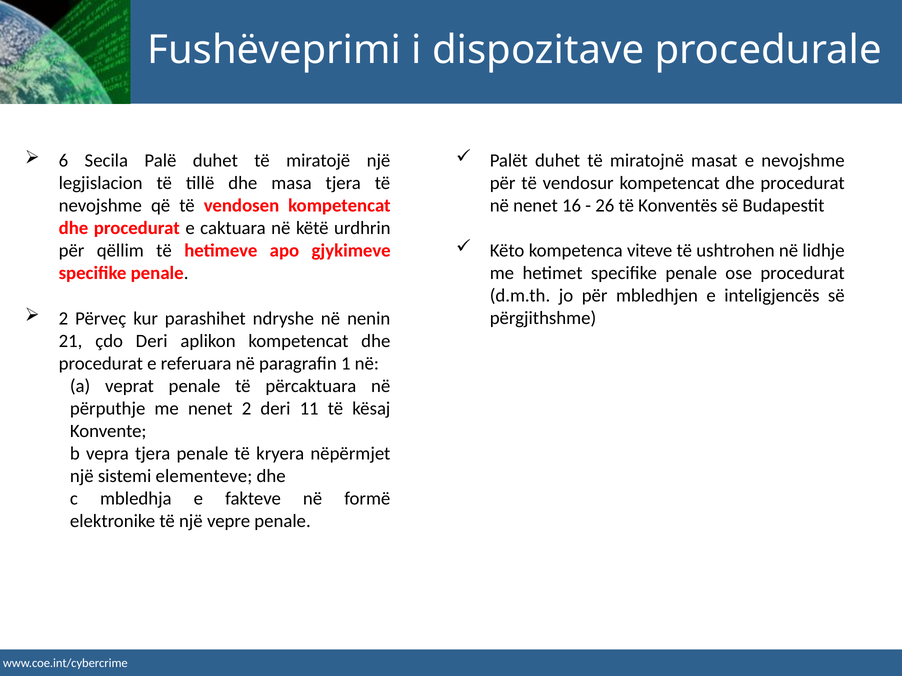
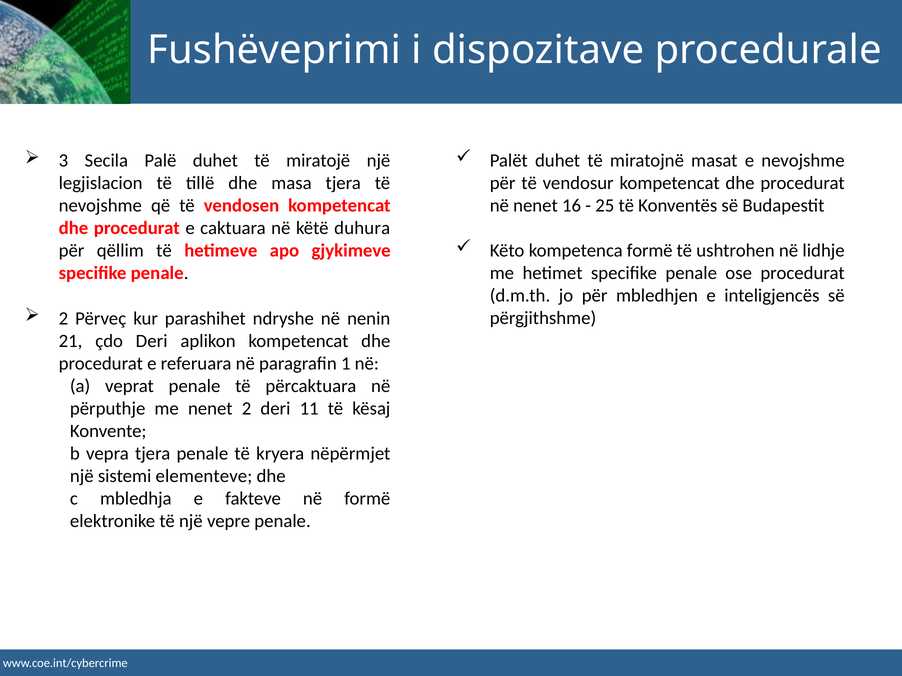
6: 6 -> 3
26: 26 -> 25
urdhrin: urdhrin -> duhura
kompetenca viteve: viteve -> formë
